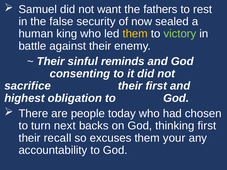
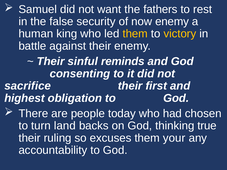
now sealed: sealed -> enemy
victory colour: light green -> yellow
next: next -> land
thinking first: first -> true
recall: recall -> ruling
